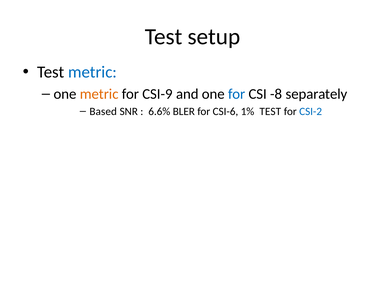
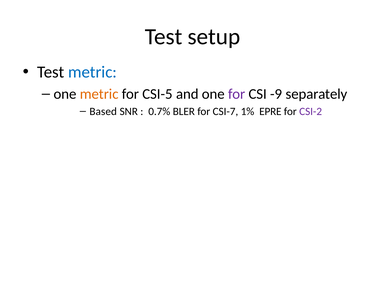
CSI-9: CSI-9 -> CSI-5
for at (237, 94) colour: blue -> purple
-8: -8 -> -9
6.6%: 6.6% -> 0.7%
CSI-6: CSI-6 -> CSI-7
1% TEST: TEST -> EPRE
CSI-2 colour: blue -> purple
